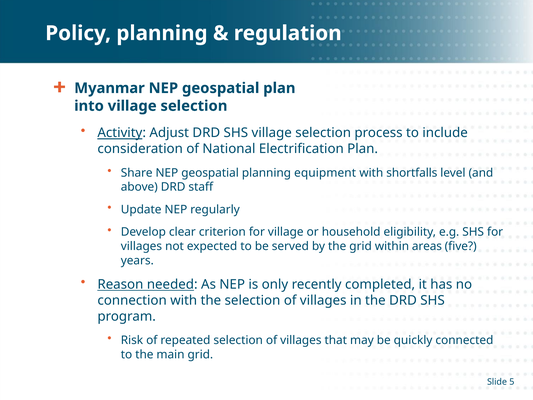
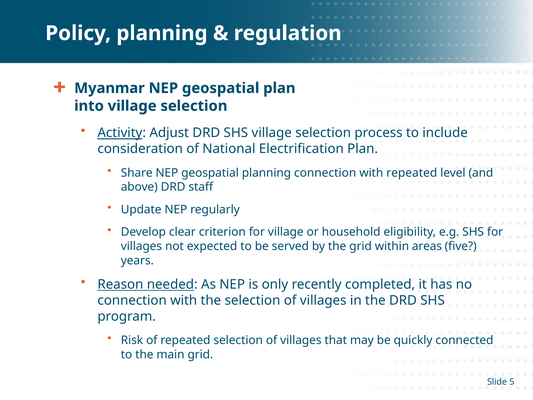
planning equipment: equipment -> connection
with shortfalls: shortfalls -> repeated
